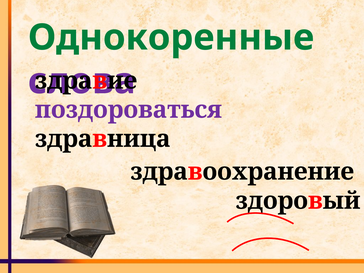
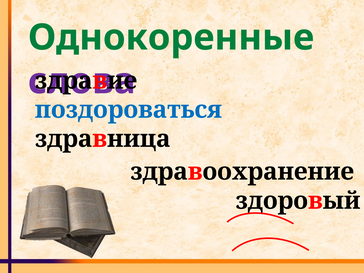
поздороваться colour: purple -> blue
